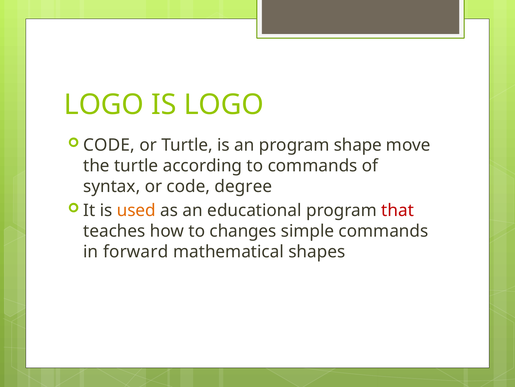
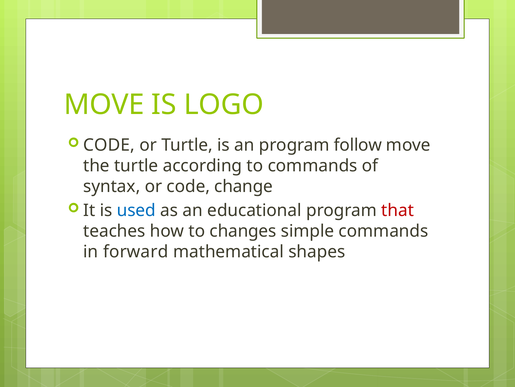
LOGO at (104, 105): LOGO -> MOVE
shape: shape -> follow
degree: degree -> change
used colour: orange -> blue
